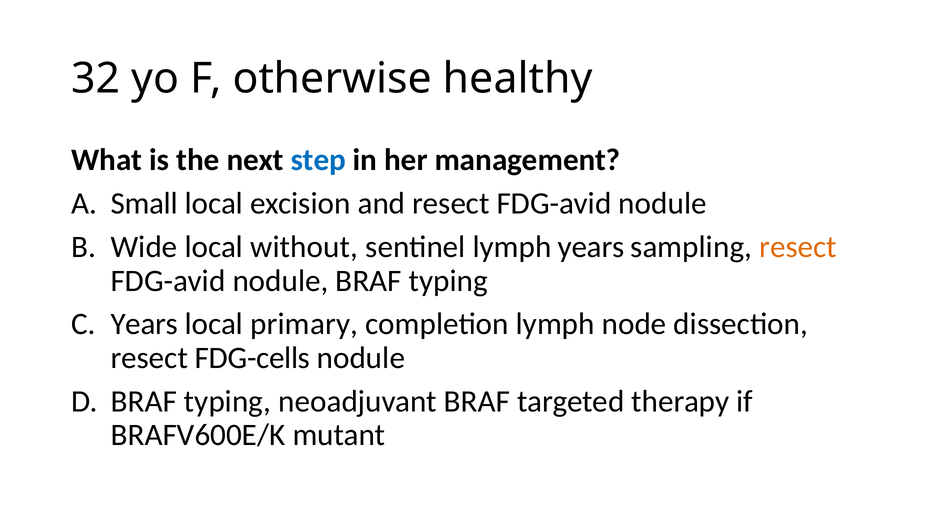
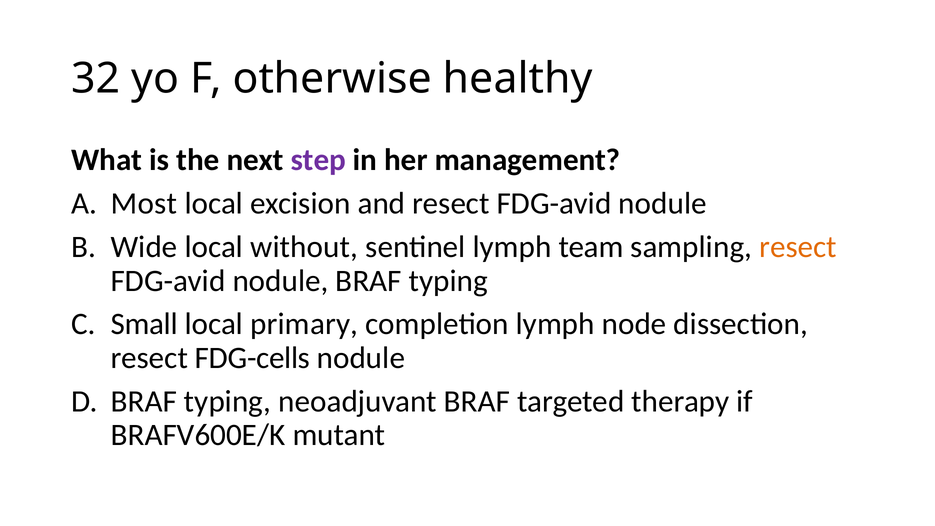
step colour: blue -> purple
Small: Small -> Most
lymph years: years -> team
Years at (144, 324): Years -> Small
